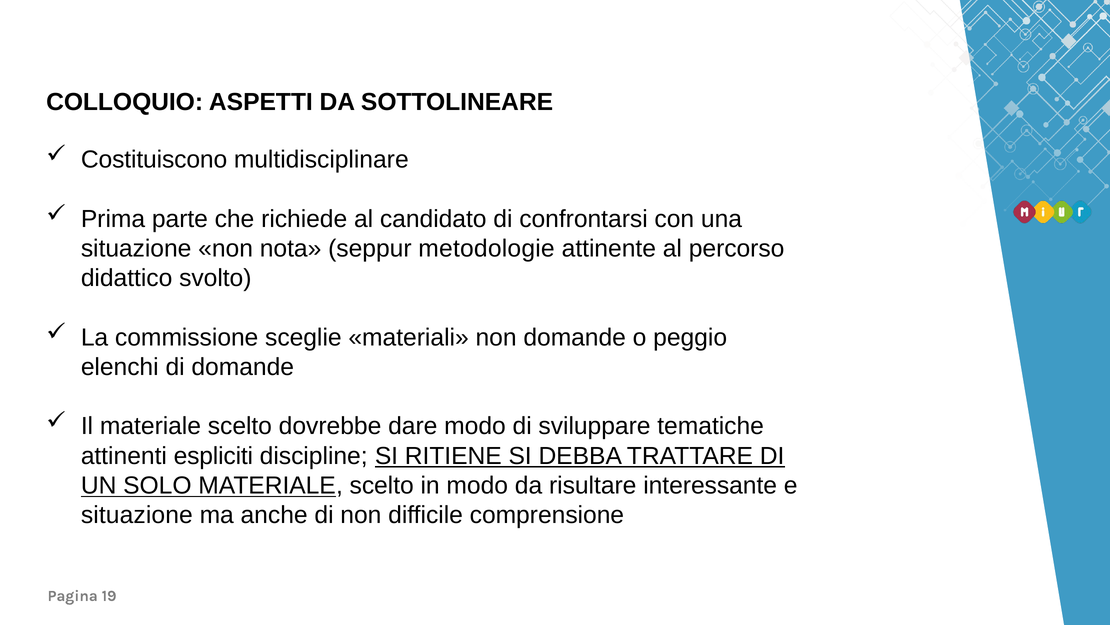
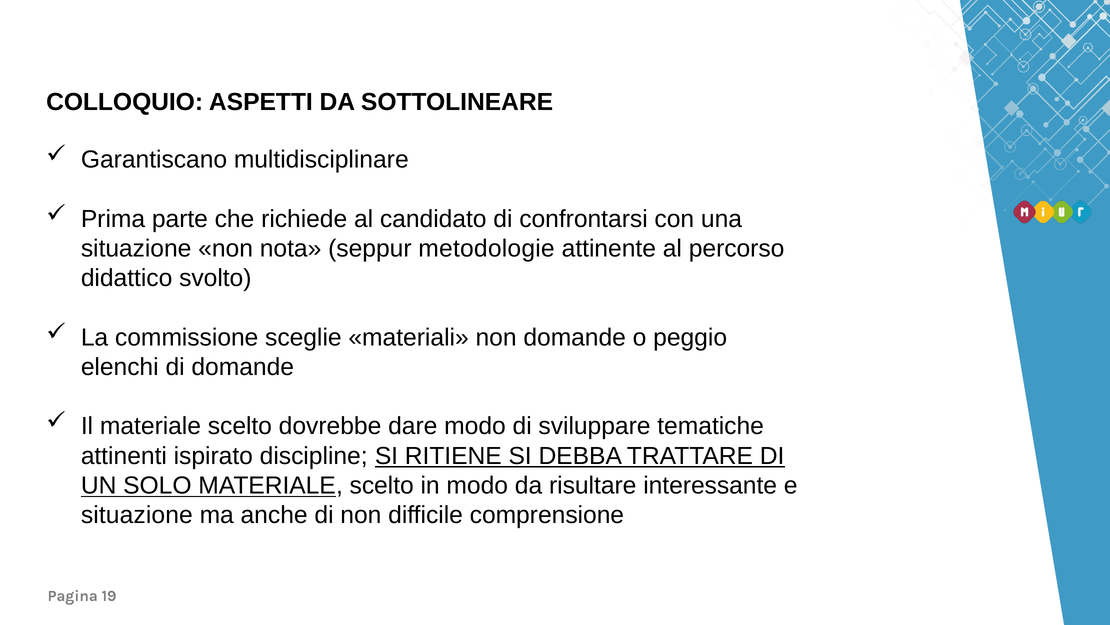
Costituiscono: Costituiscono -> Garantiscano
espliciti: espliciti -> ispirato
